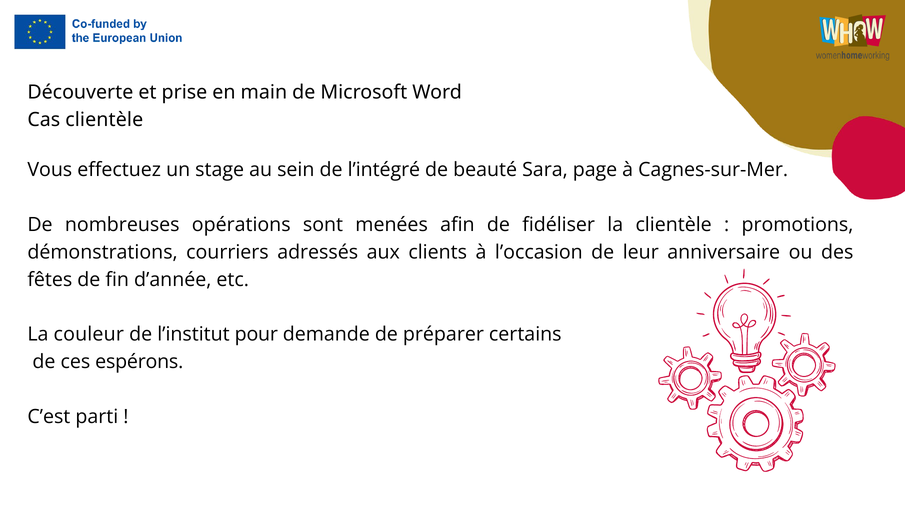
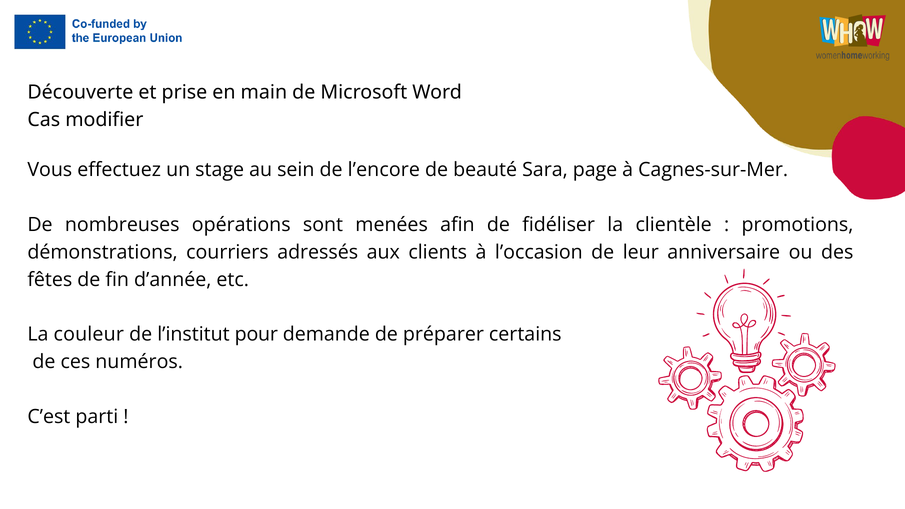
Cas clientèle: clientèle -> modifier
l’intégré: l’intégré -> l’encore
espérons: espérons -> numéros
